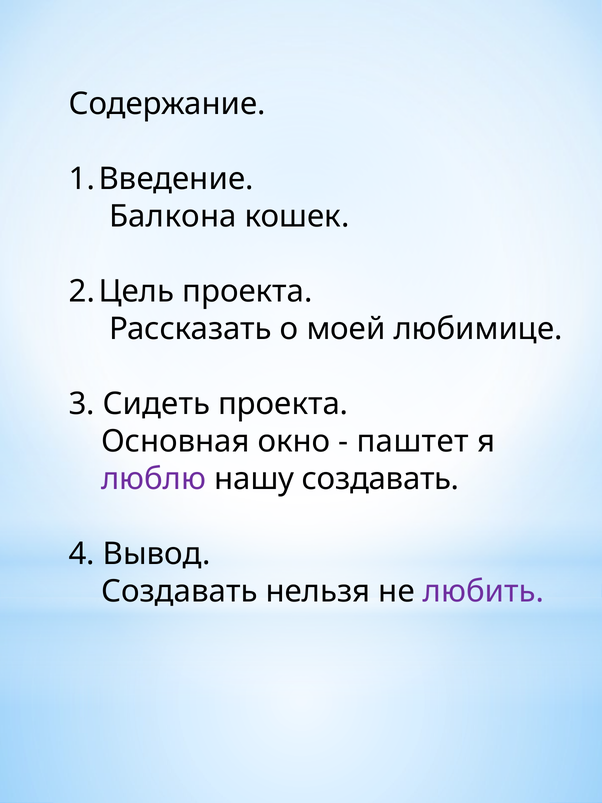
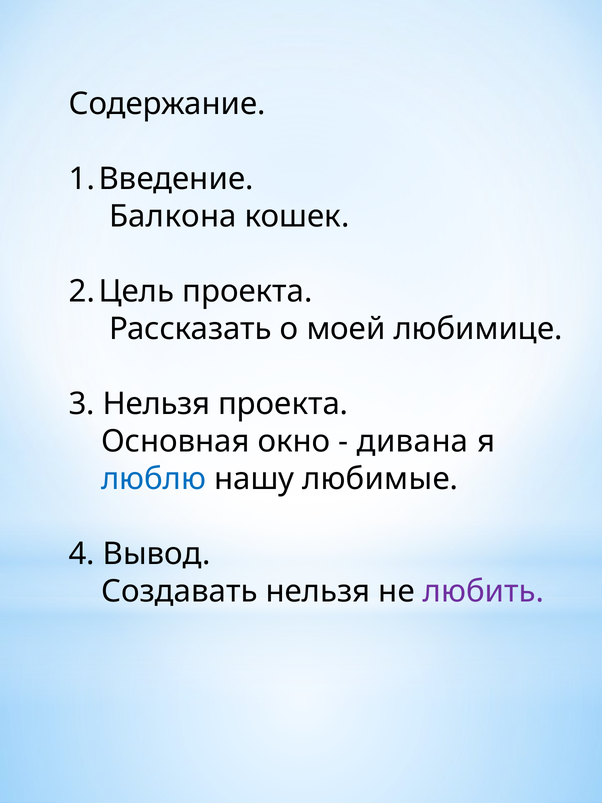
3 Сидеть: Сидеть -> Нельзя
паштет: паштет -> дивана
люблю colour: purple -> blue
нашу создавать: создавать -> любимые
